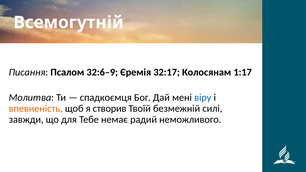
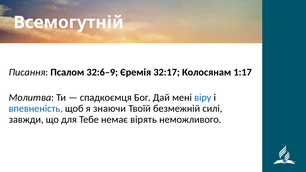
впевненість colour: orange -> blue
створив: створив -> знаючи
радий: радий -> вірять
